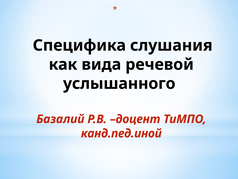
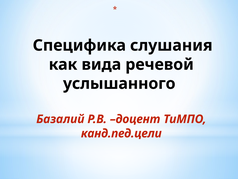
канд.пед.иной: канд.пед.иной -> канд.пед.цели
